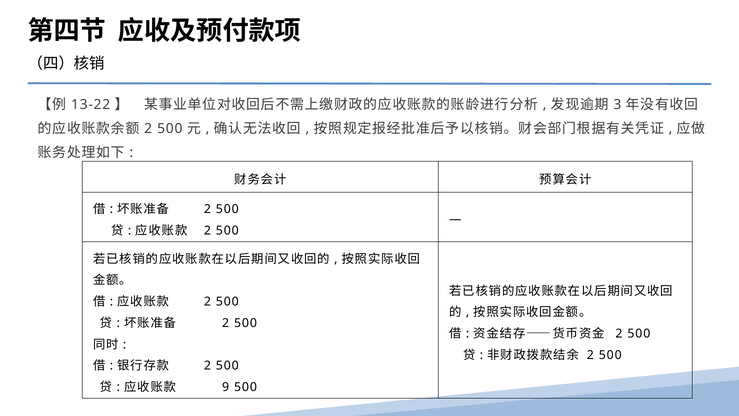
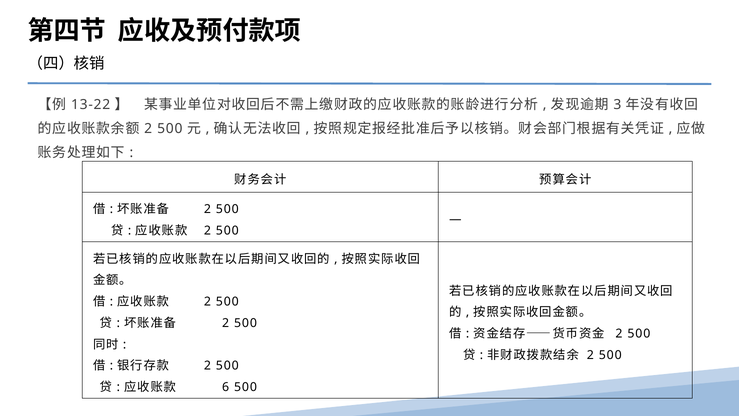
9: 9 -> 6
